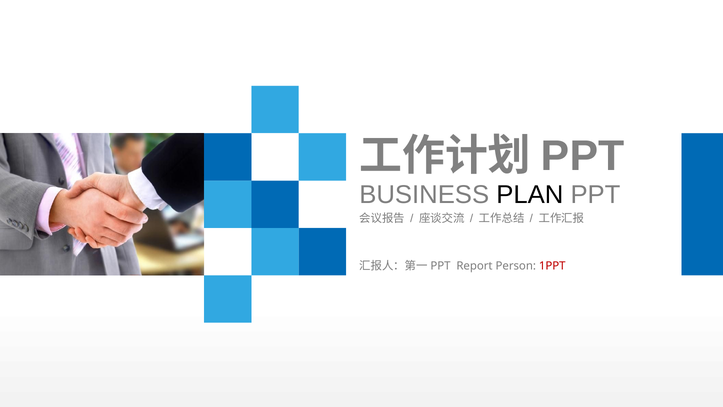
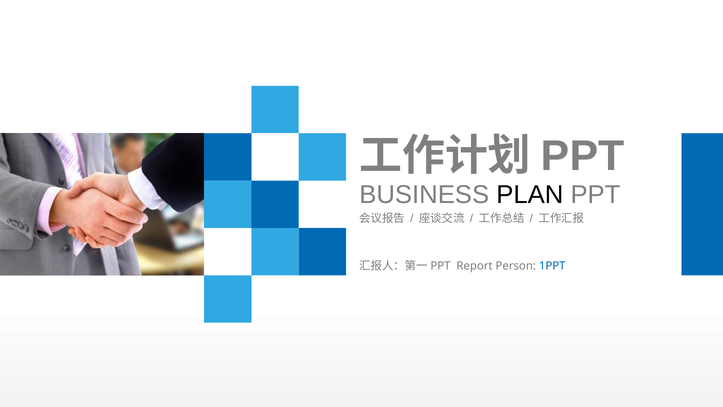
1PPT colour: red -> blue
